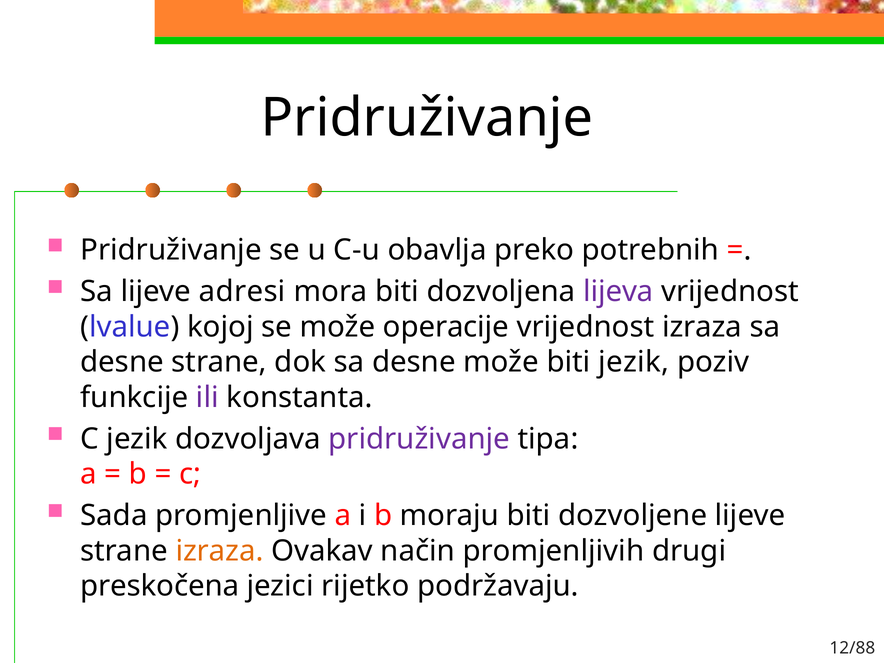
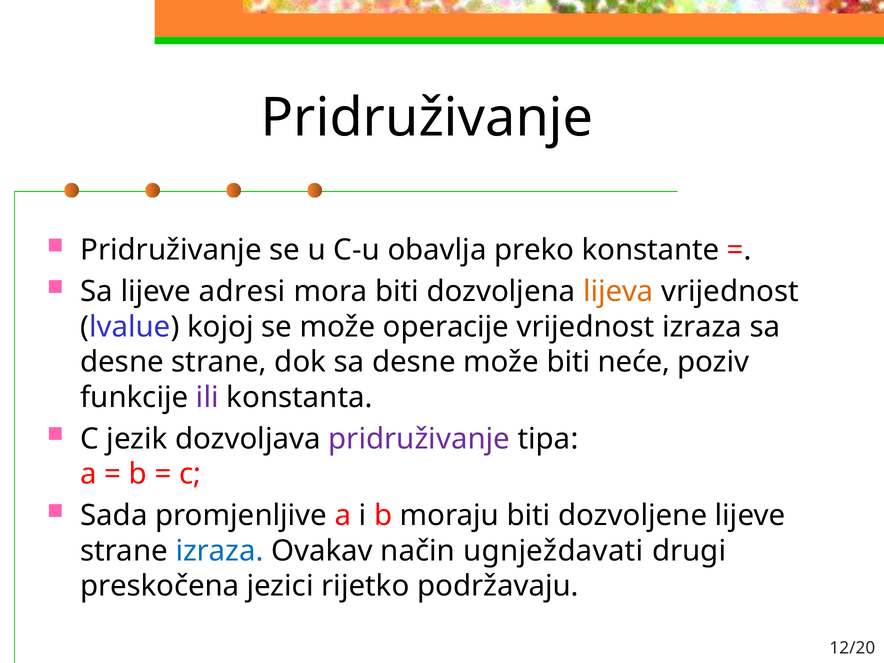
potrebnih: potrebnih -> konstante
lijeva colour: purple -> orange
biti jezik: jezik -> neće
izraza at (219, 551) colour: orange -> blue
promjenljivih: promjenljivih -> ugnježdavati
12/88: 12/88 -> 12/20
